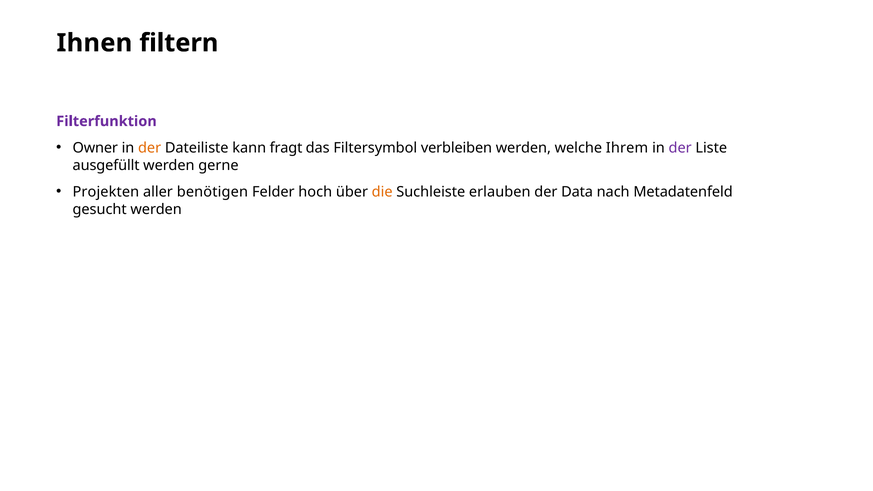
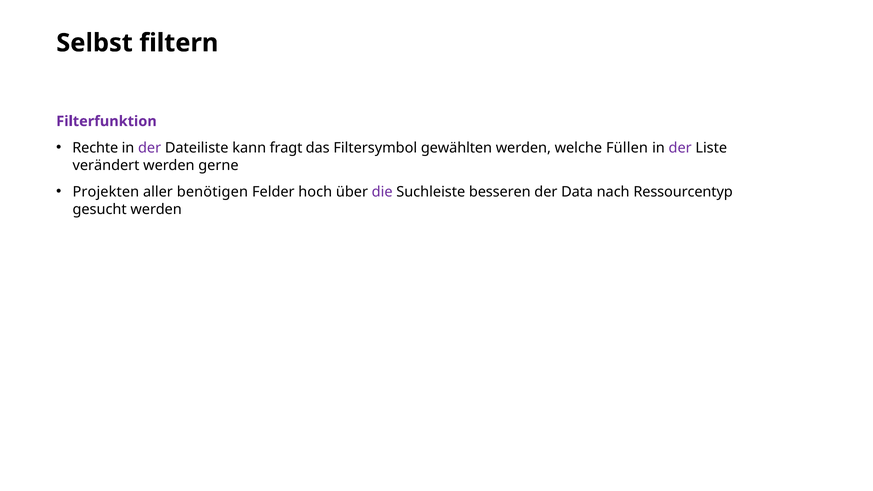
Ihnen: Ihnen -> Selbst
Owner: Owner -> Rechte
der at (150, 148) colour: orange -> purple
verbleiben: verbleiben -> gewählten
Ihrem: Ihrem -> Füllen
ausgefüllt: ausgefüllt -> verändert
die colour: orange -> purple
erlauben: erlauben -> besseren
Metadatenfeld: Metadatenfeld -> Ressourcentyp
